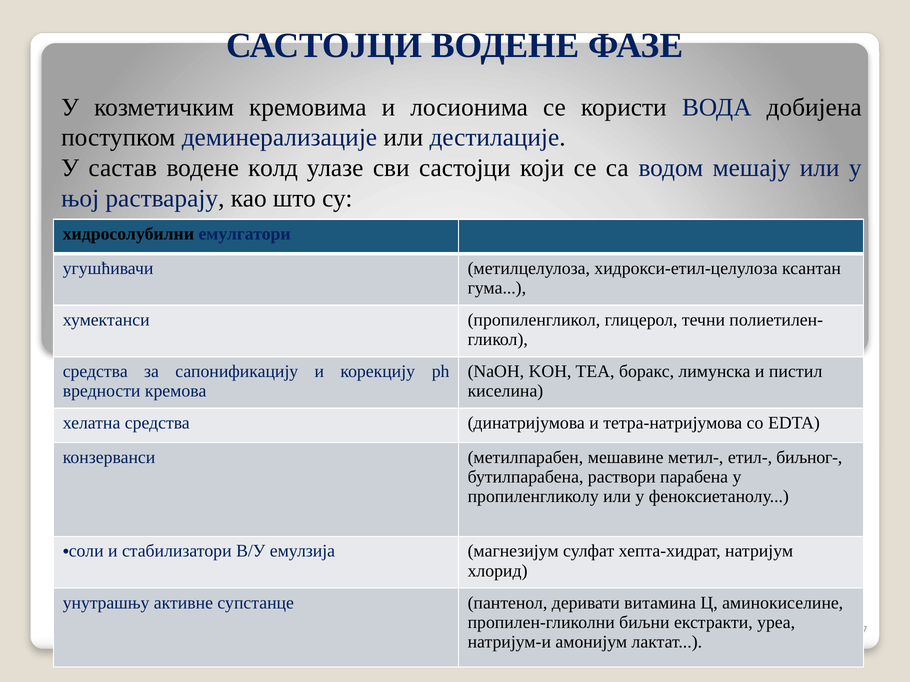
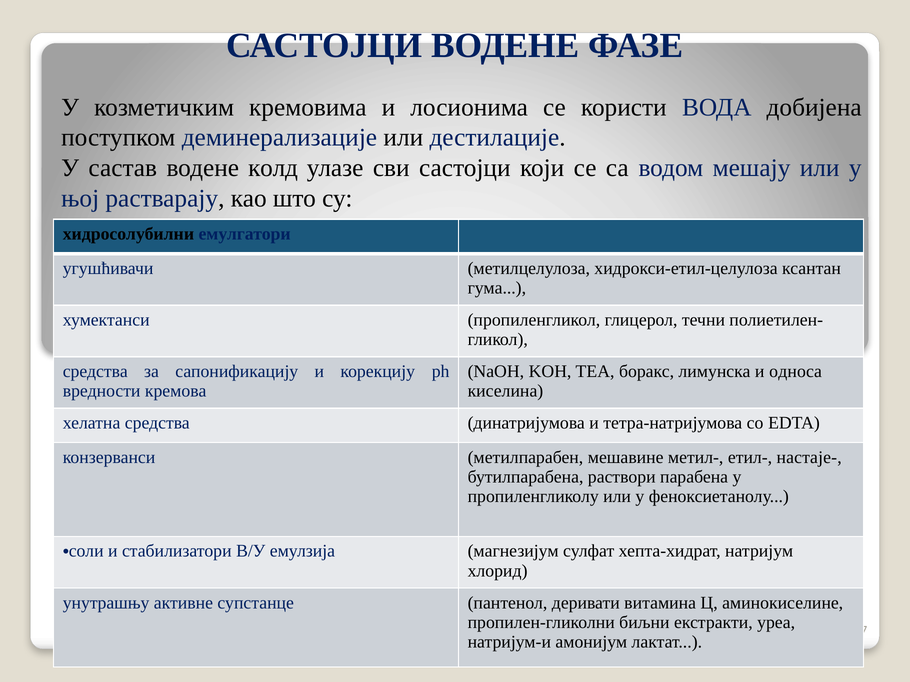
пистил: пистил -> односа
биљног-: биљног- -> настаје-
